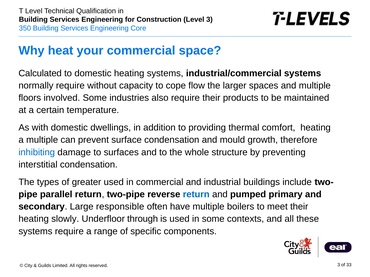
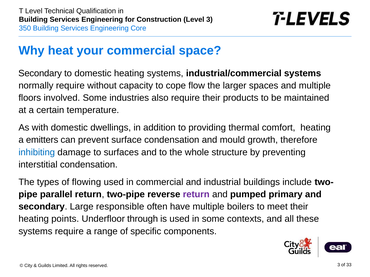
Calculated at (40, 73): Calculated -> Secondary
a multiple: multiple -> emitters
greater: greater -> flowing
return at (196, 195) colour: blue -> purple
slowly: slowly -> points
